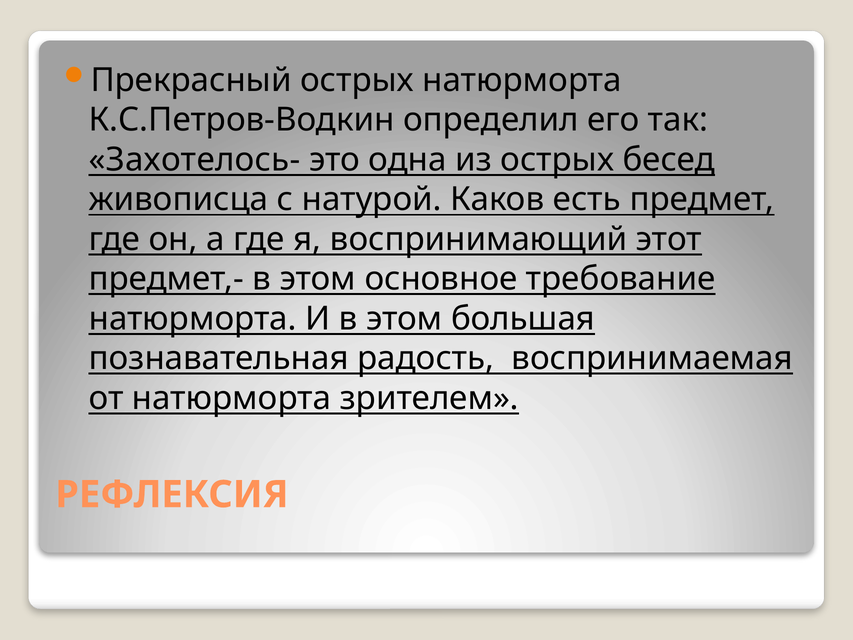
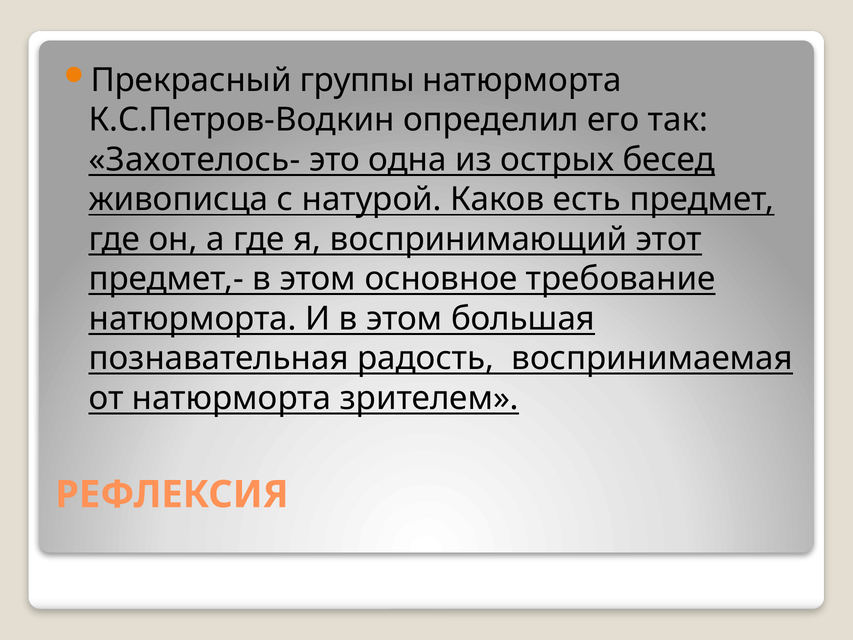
Прекрасный острых: острых -> группы
